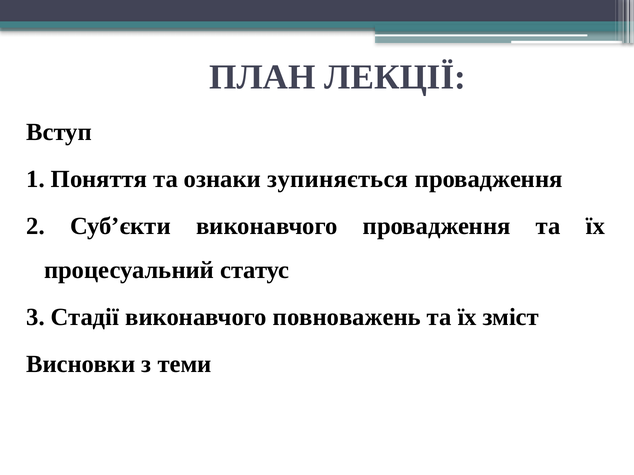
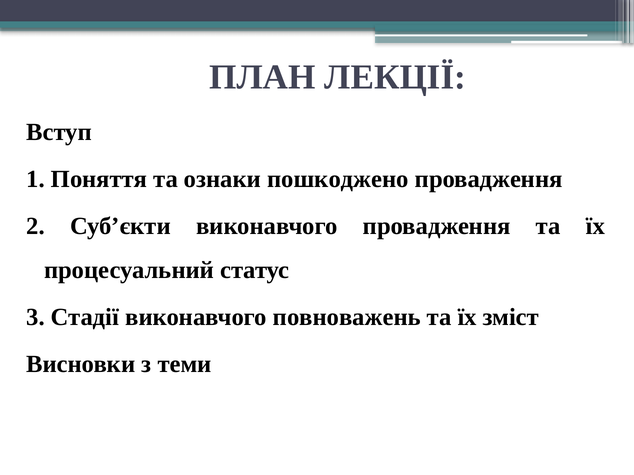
зупиняється: зупиняється -> пошкоджено
